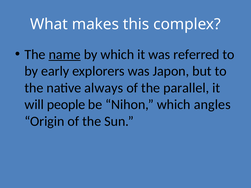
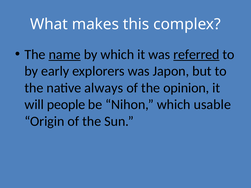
referred underline: none -> present
parallel: parallel -> opinion
angles: angles -> usable
